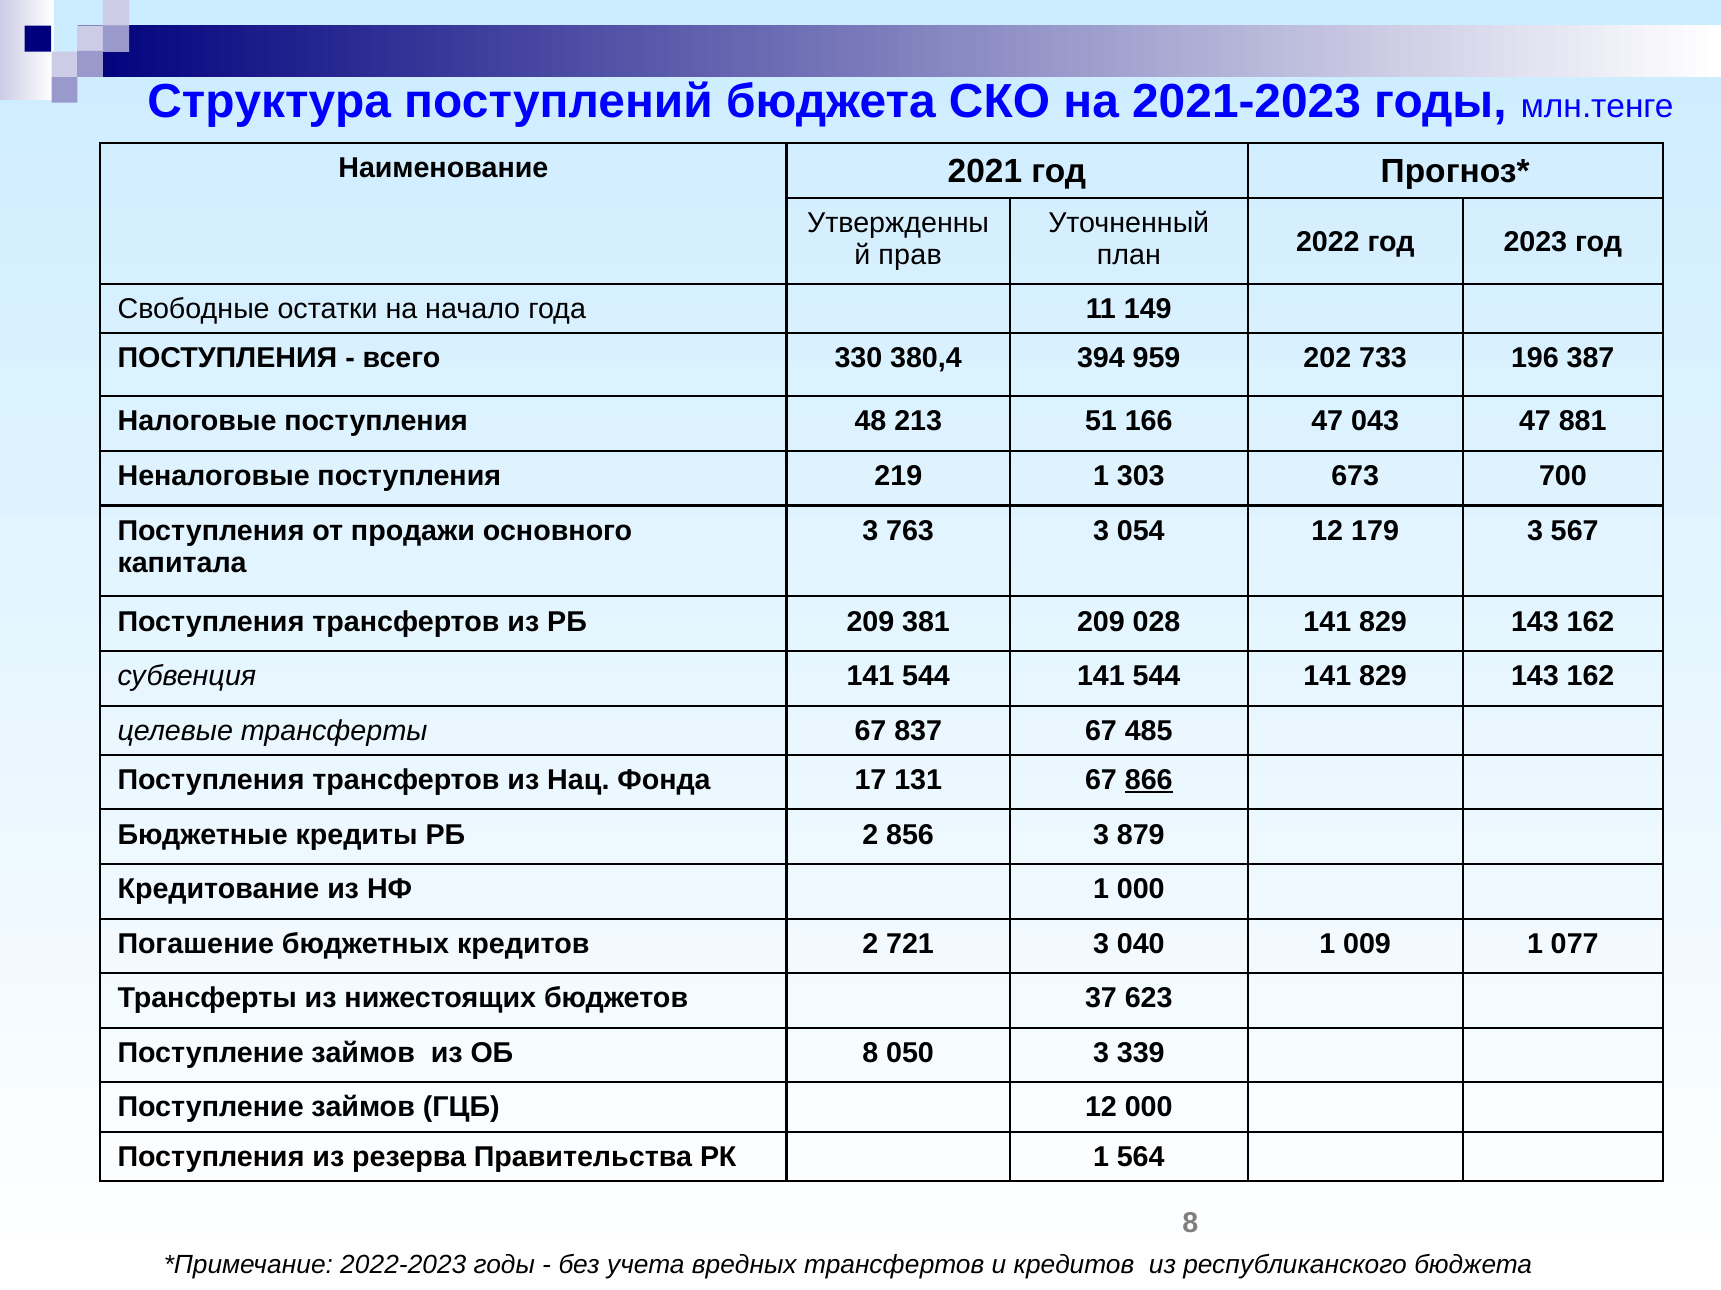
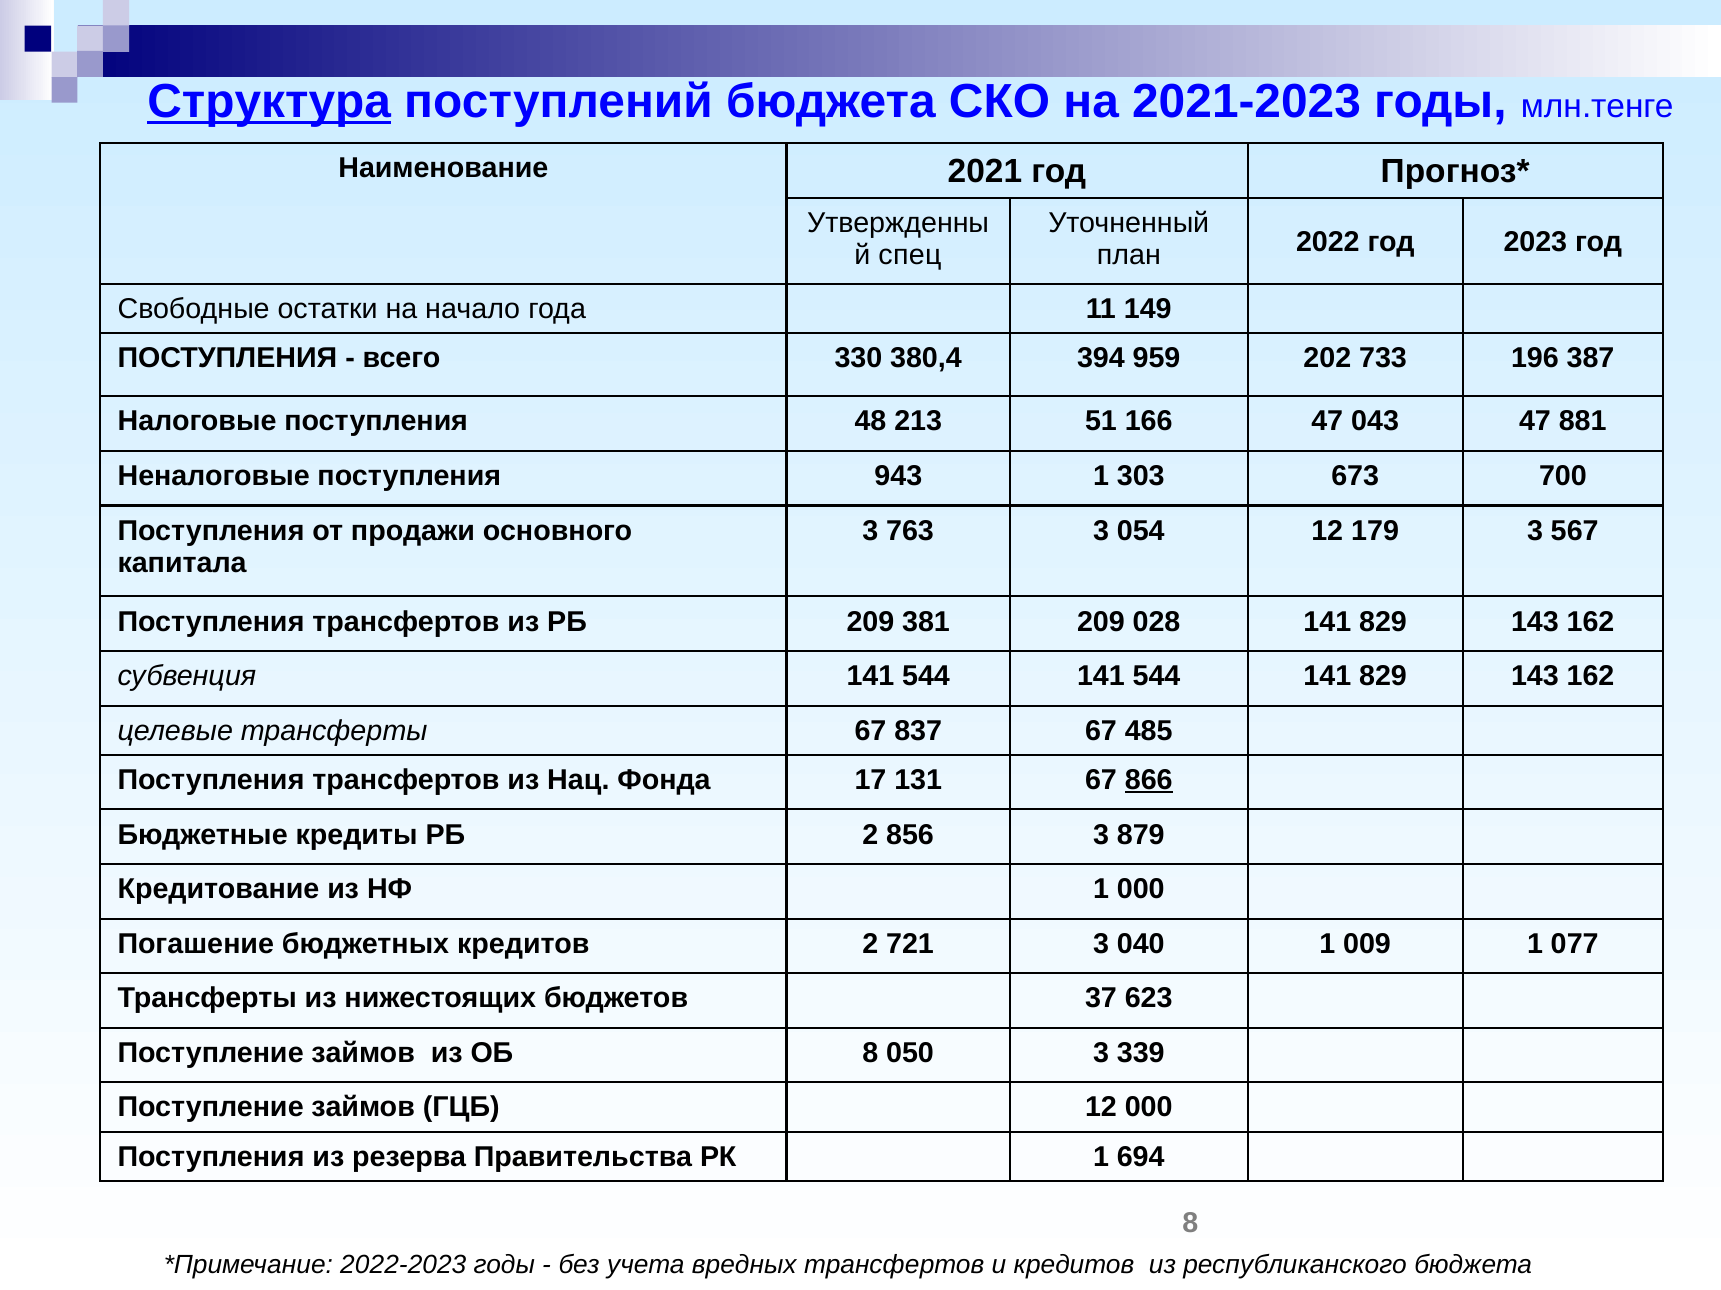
Структура underline: none -> present
прав: прав -> спец
219: 219 -> 943
564: 564 -> 694
